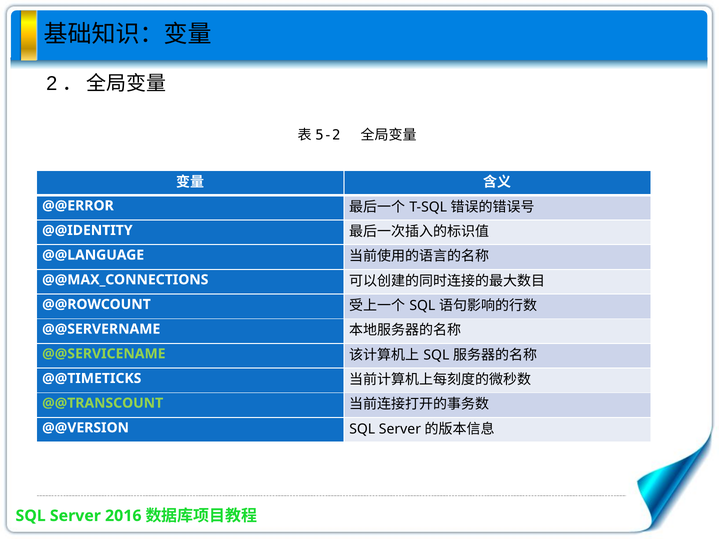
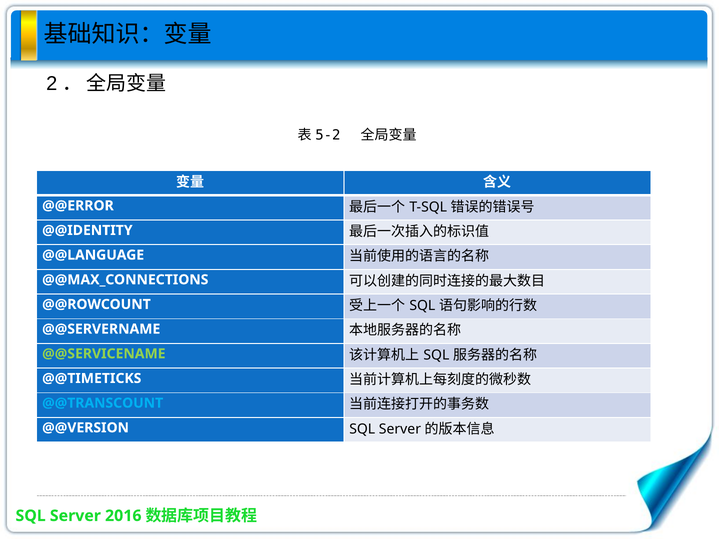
@@TRANSCOUNT colour: light green -> light blue
